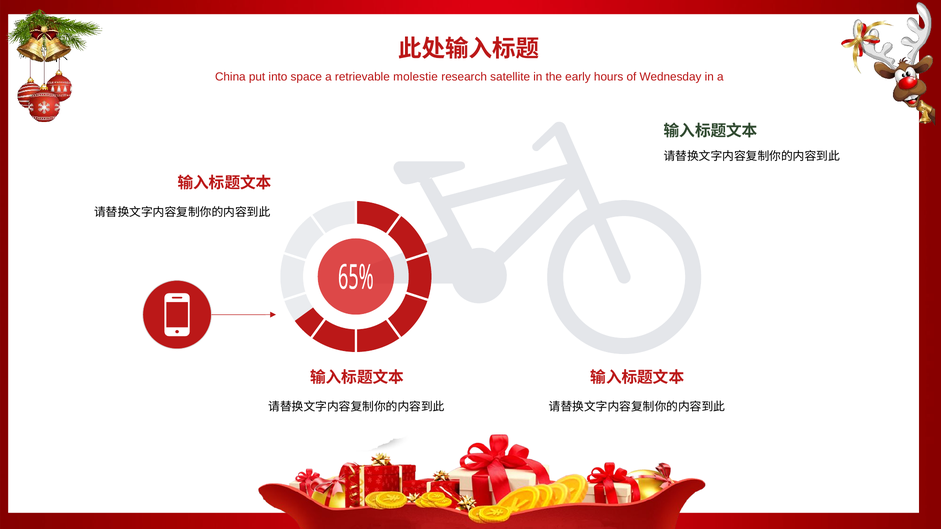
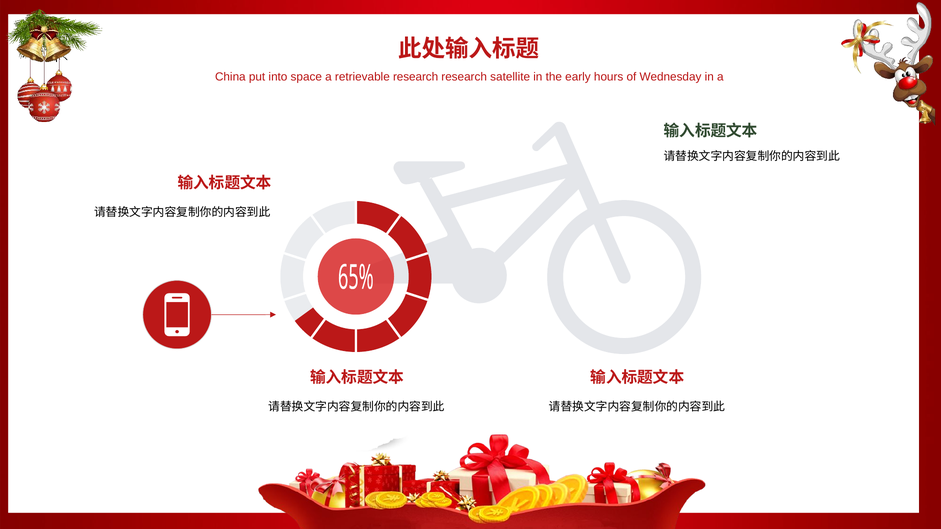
retrievable molestie: molestie -> research
